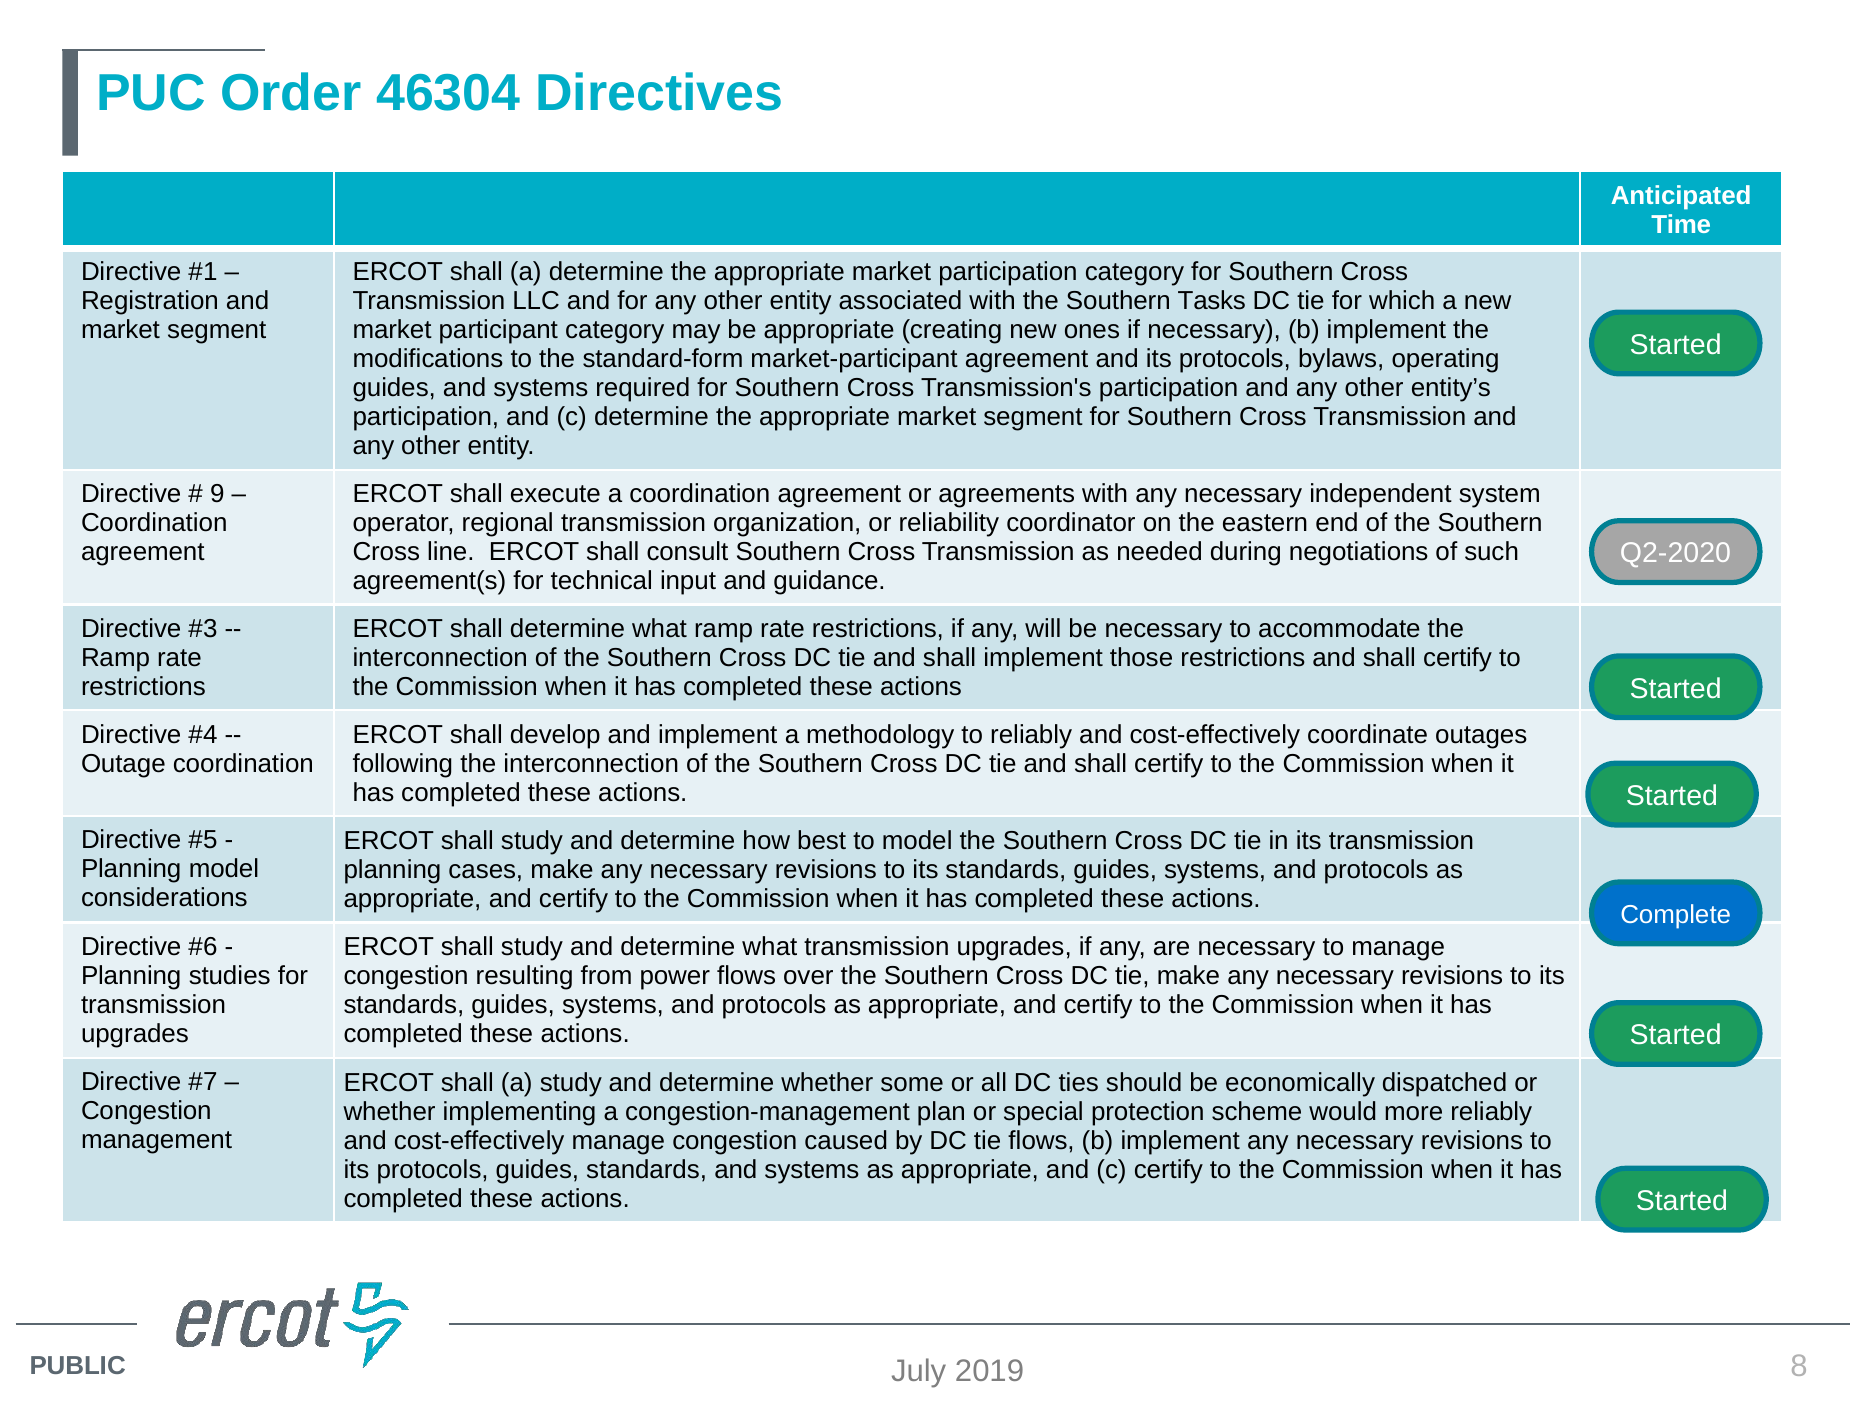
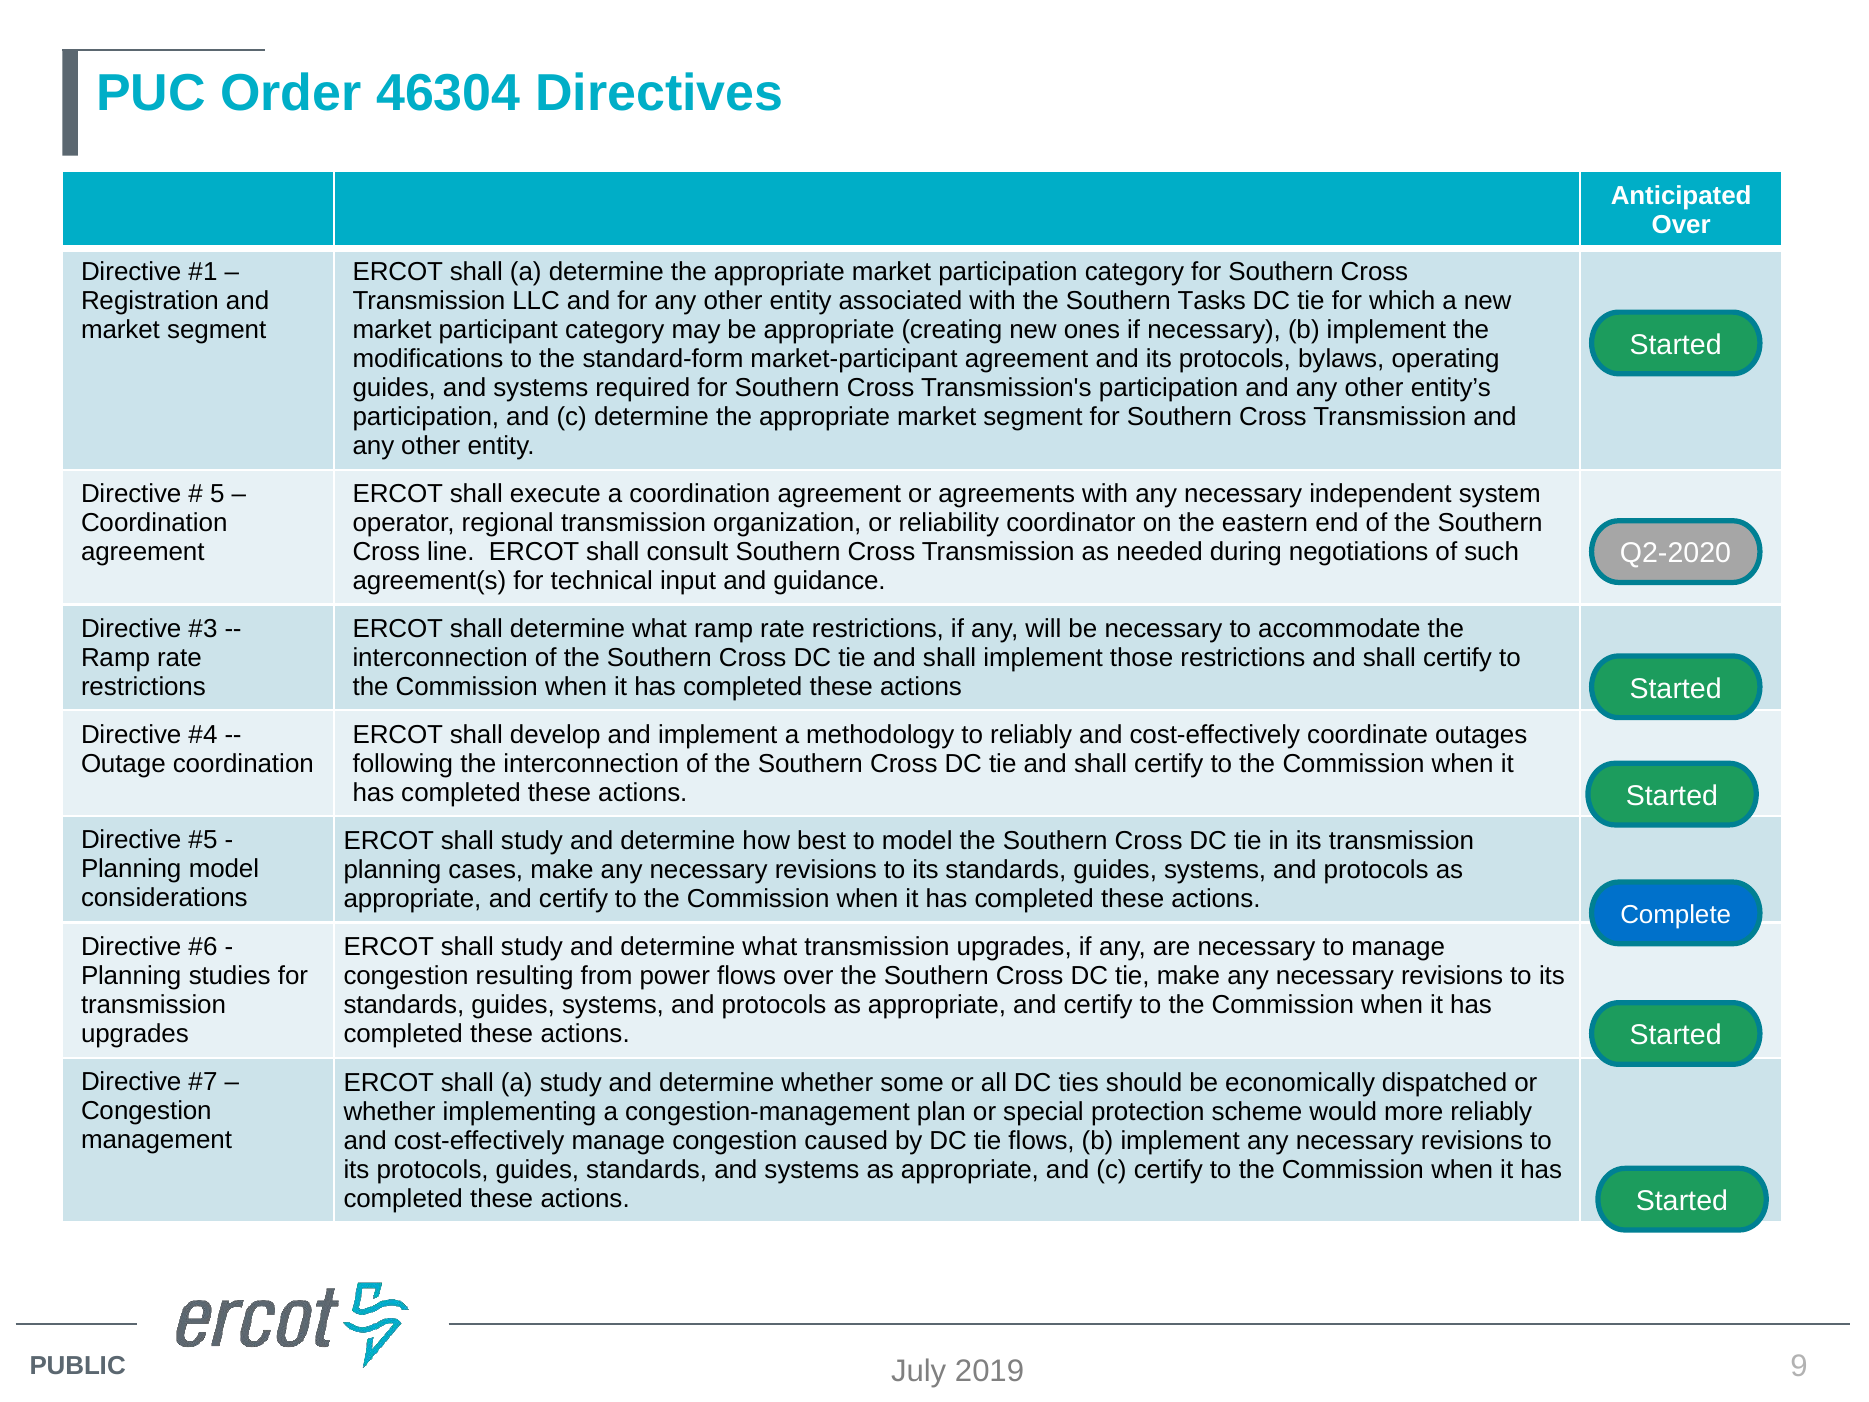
Time at (1681, 224): Time -> Over
9: 9 -> 5
8: 8 -> 9
